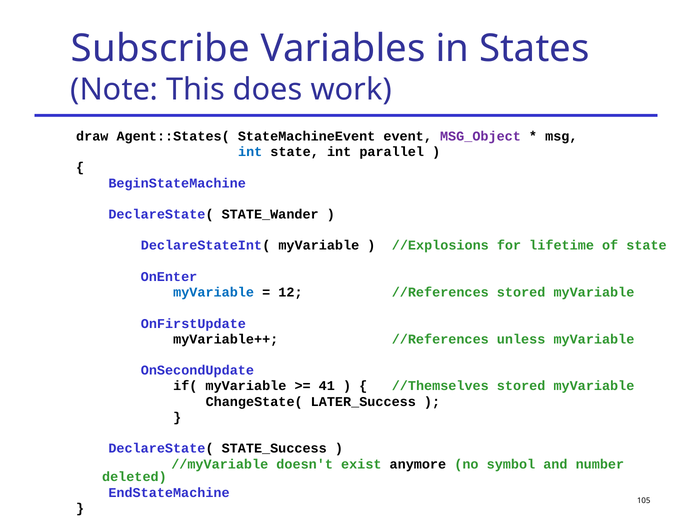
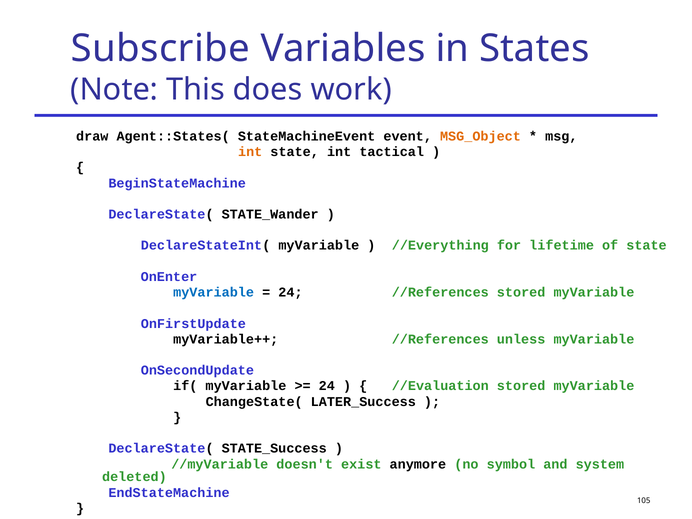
MSG_Object colour: purple -> orange
int at (250, 152) colour: blue -> orange
parallel: parallel -> tactical
//Explosions: //Explosions -> //Everything
12 at (290, 292): 12 -> 24
41 at (327, 386): 41 -> 24
//Themselves: //Themselves -> //Evaluation
number: number -> system
